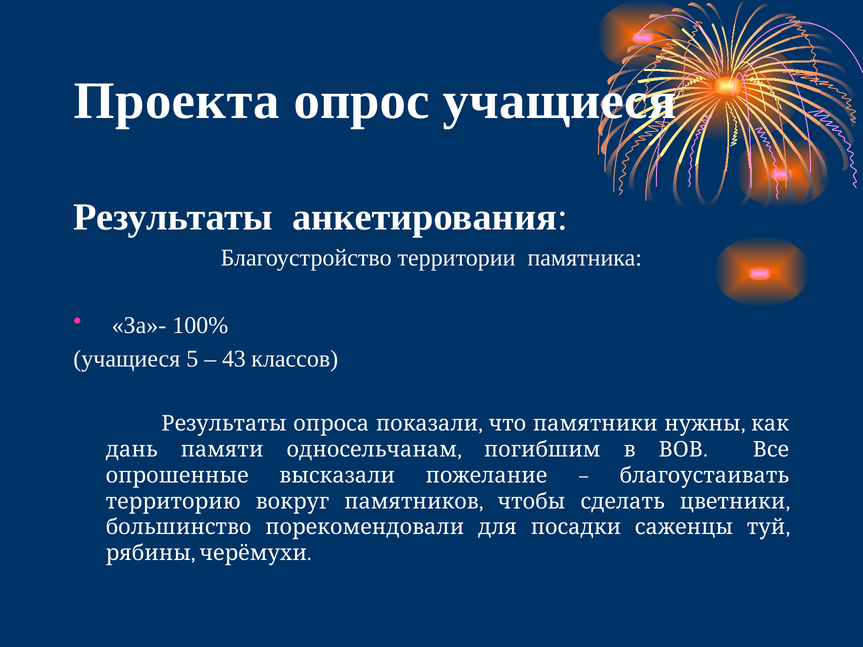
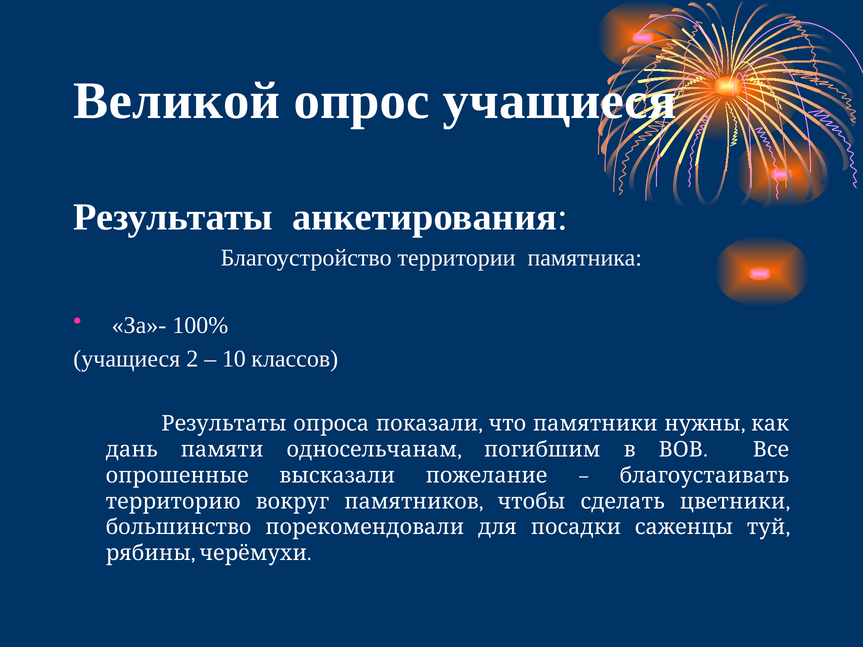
Проекта: Проекта -> Великой
5: 5 -> 2
43: 43 -> 10
